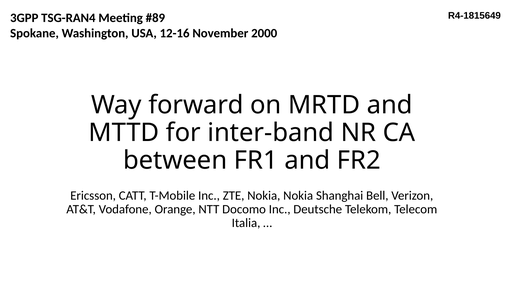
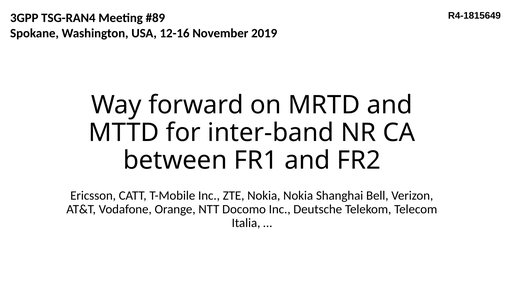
2000: 2000 -> 2019
